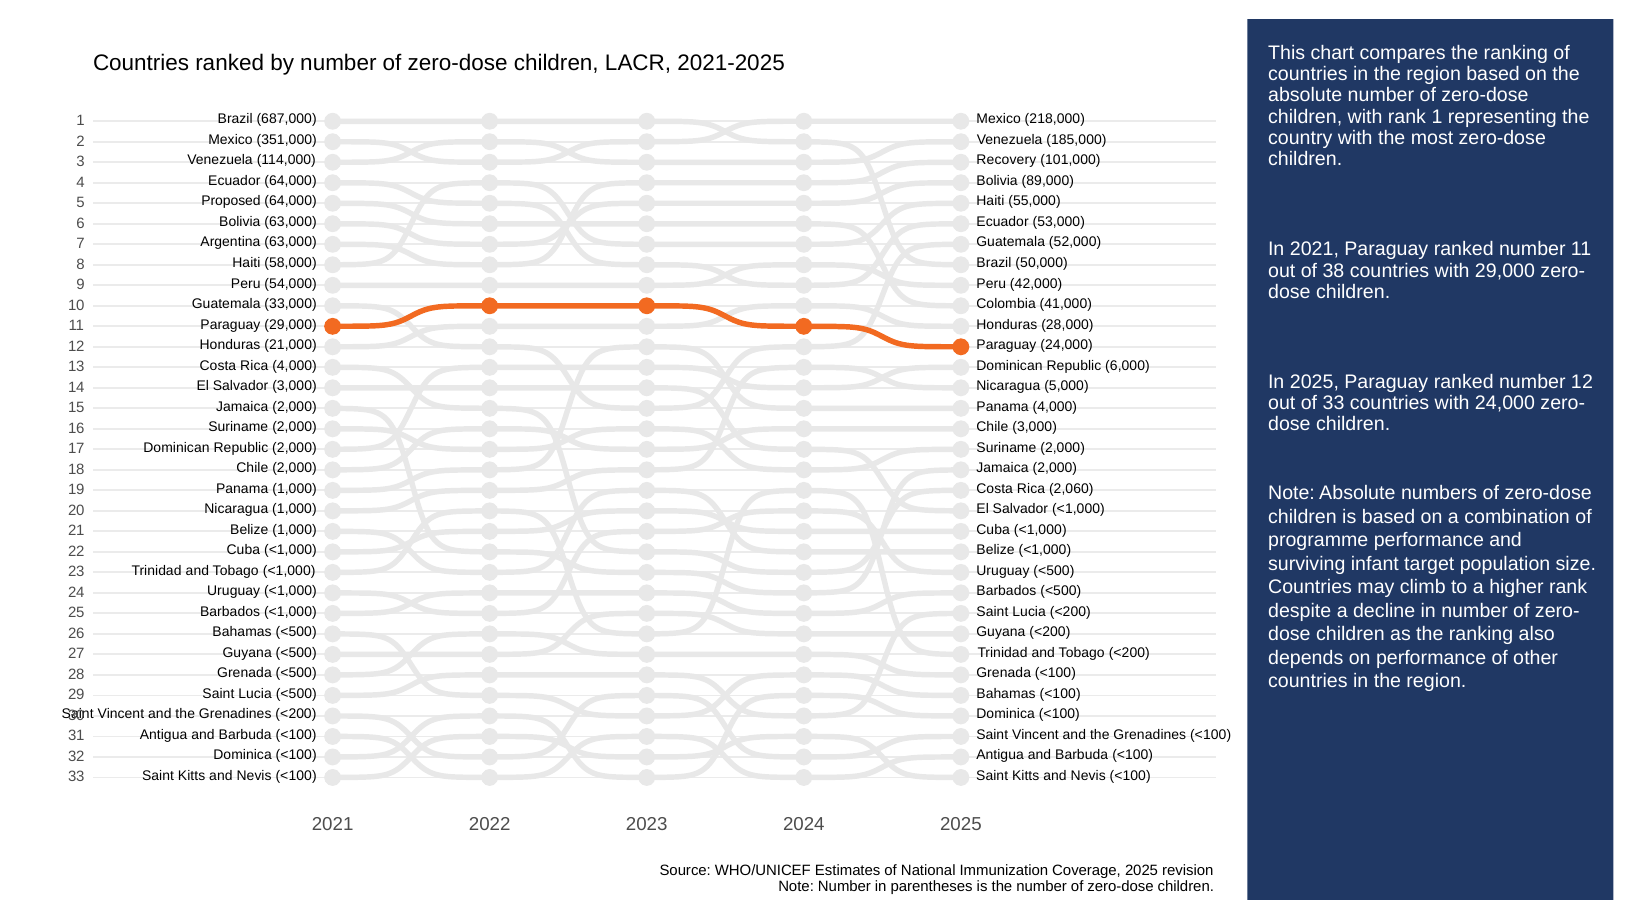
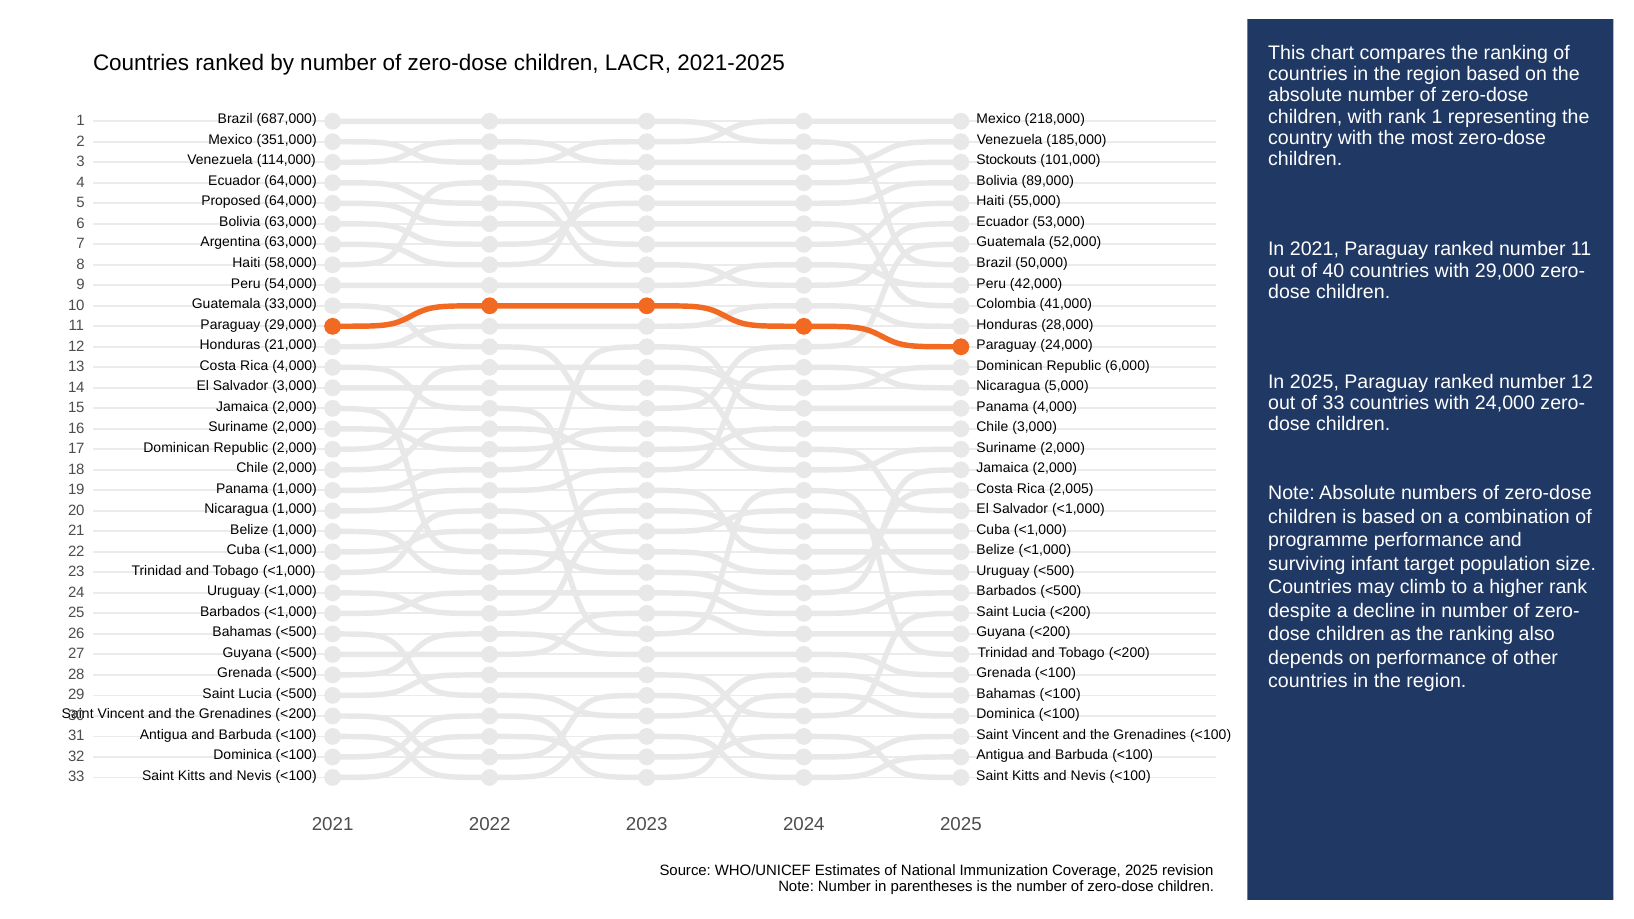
Recovery: Recovery -> Stockouts
38: 38 -> 40
2,060: 2,060 -> 2,005
